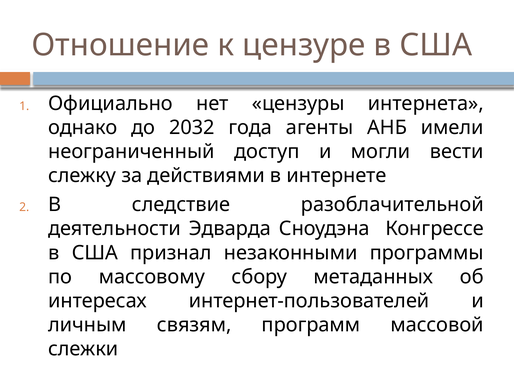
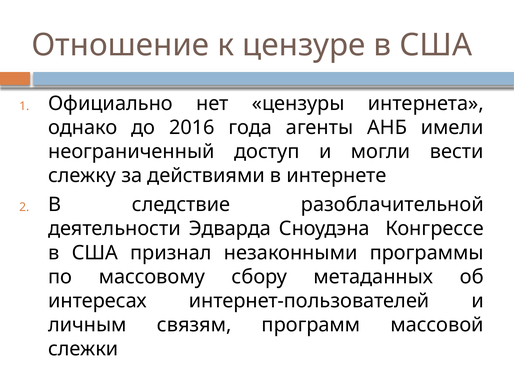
2032: 2032 -> 2016
